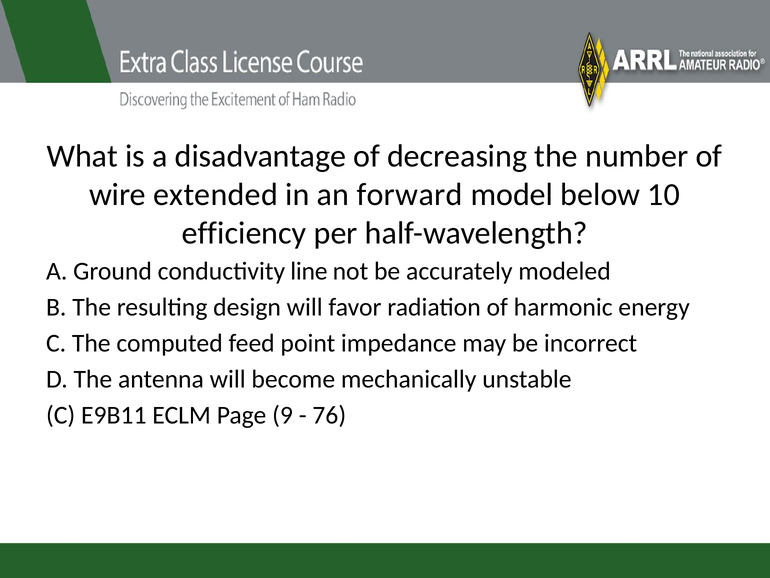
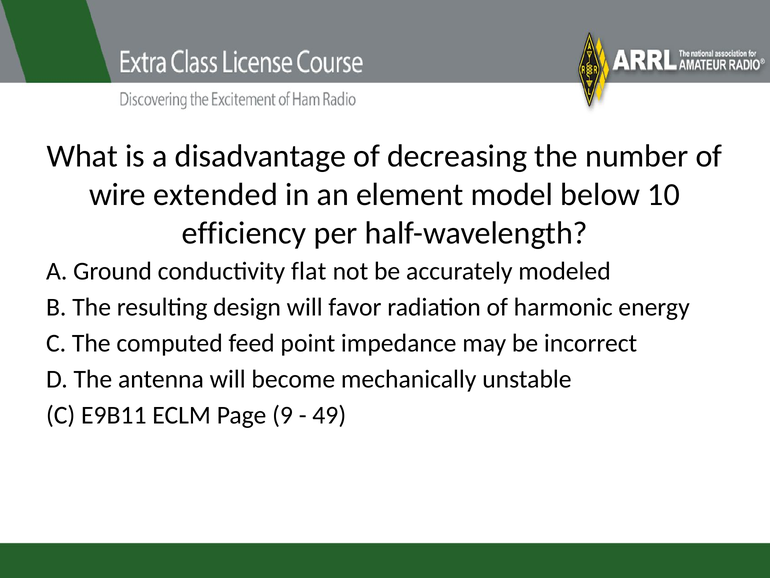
forward: forward -> element
line: line -> flat
76: 76 -> 49
